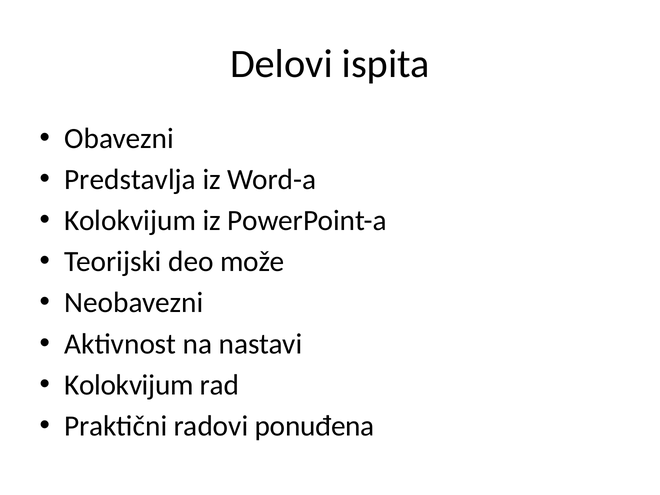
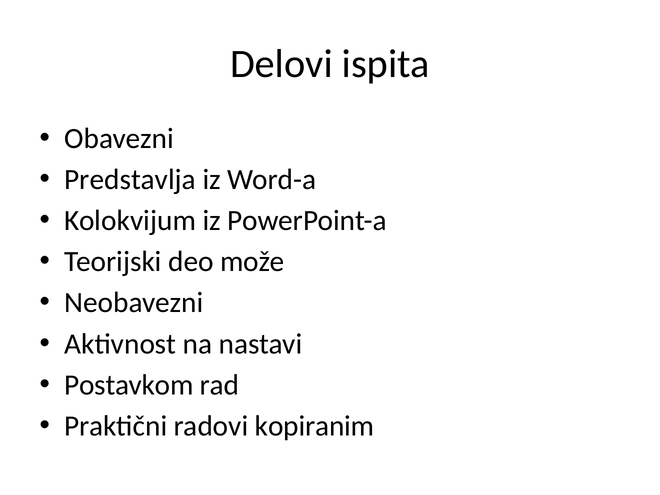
Kolokvijum at (129, 385): Kolokvijum -> Postavkom
ponuđena: ponuđena -> kopiranim
